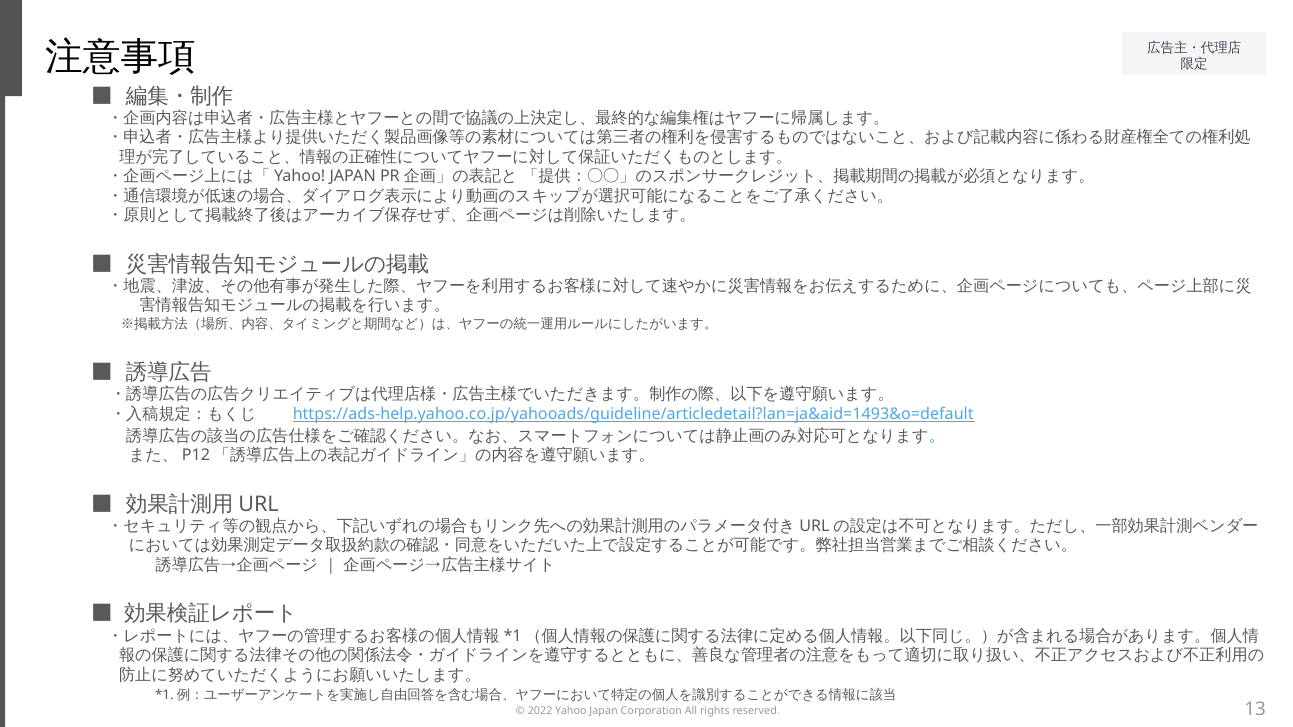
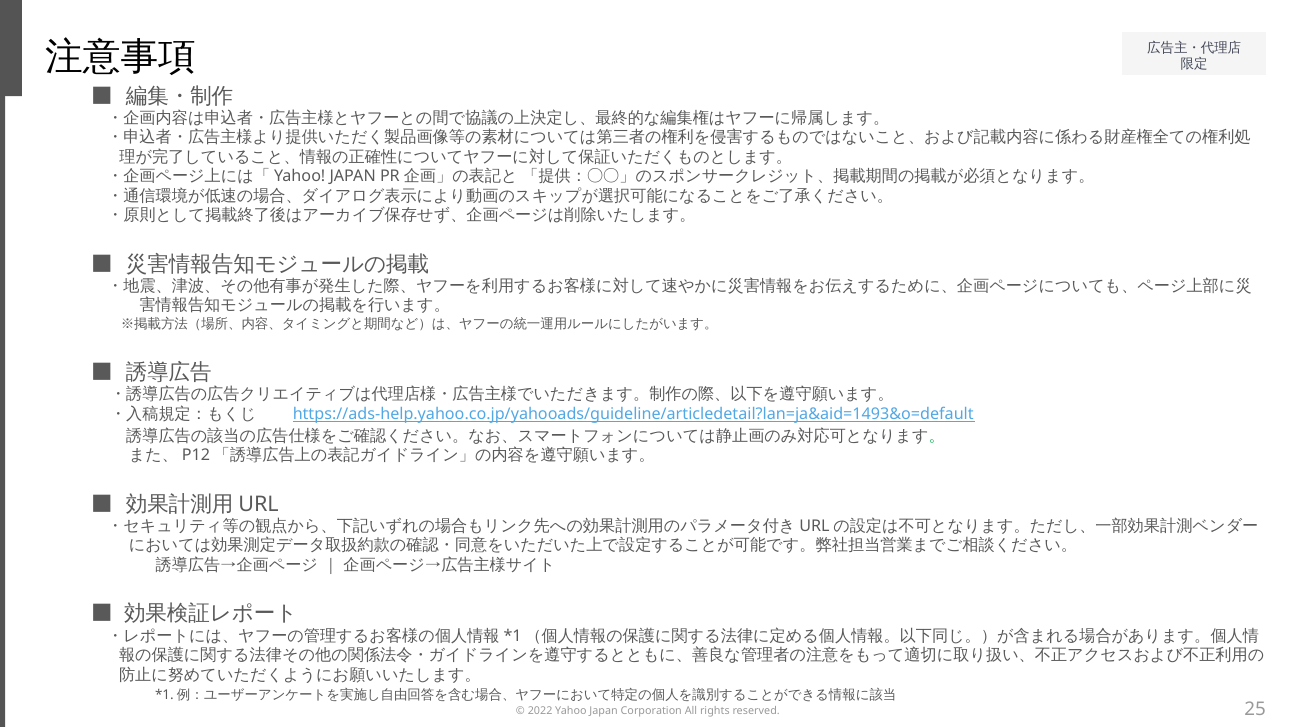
13: 13 -> 25
